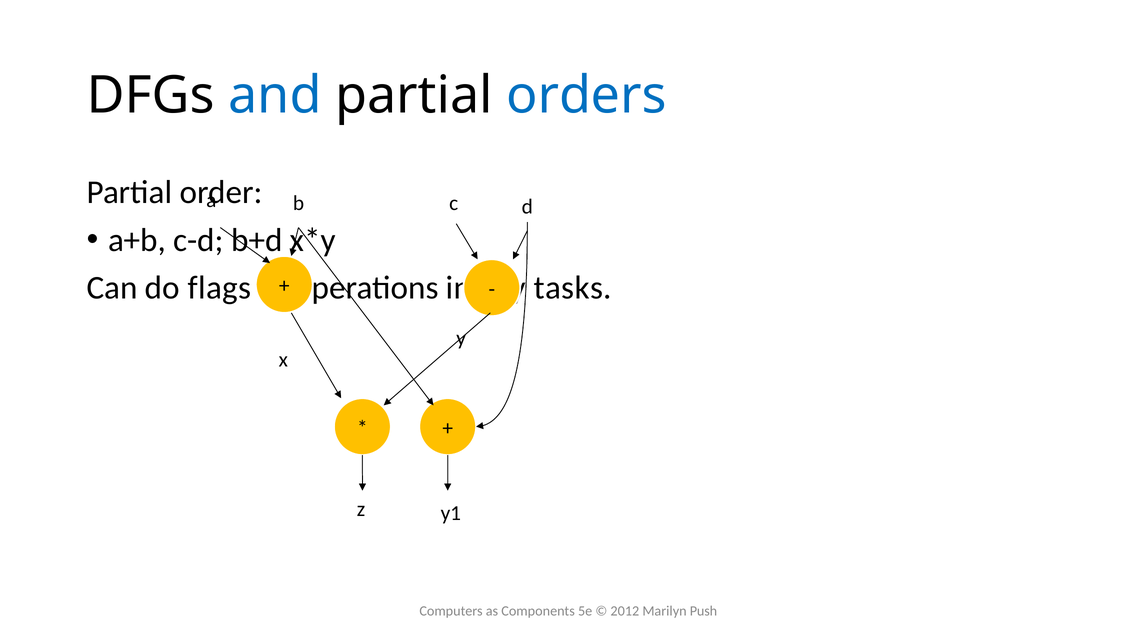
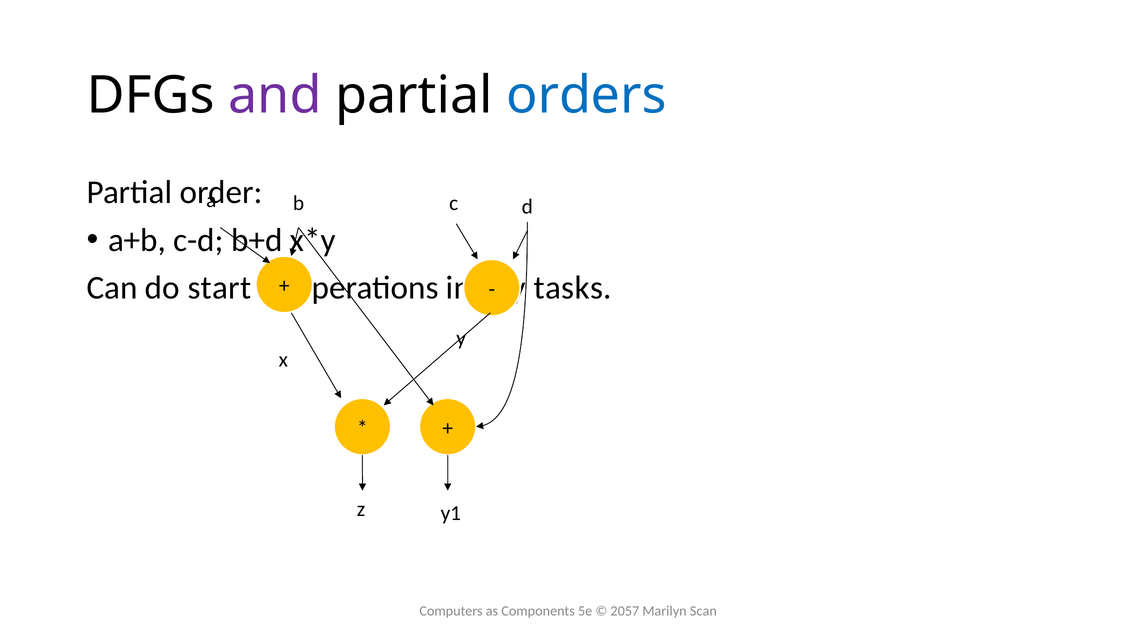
and colour: blue -> purple
flags: flags -> start
2012: 2012 -> 2057
Push: Push -> Scan
